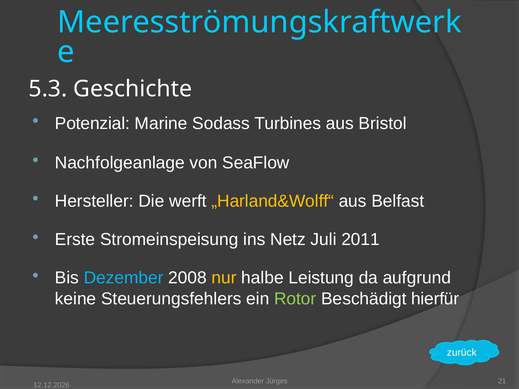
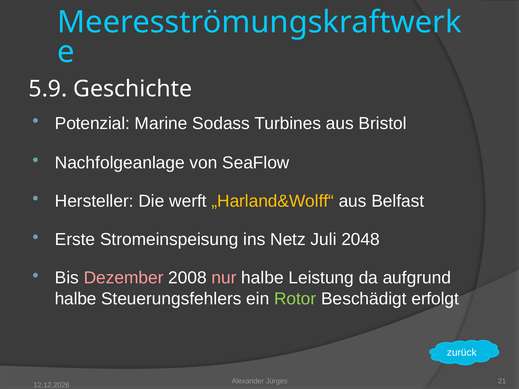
5.3: 5.3 -> 5.9
2011: 2011 -> 2048
Dezember colour: light blue -> pink
nur colour: yellow -> pink
keine at (76, 299): keine -> halbe
hierfür: hierfür -> erfolgt
